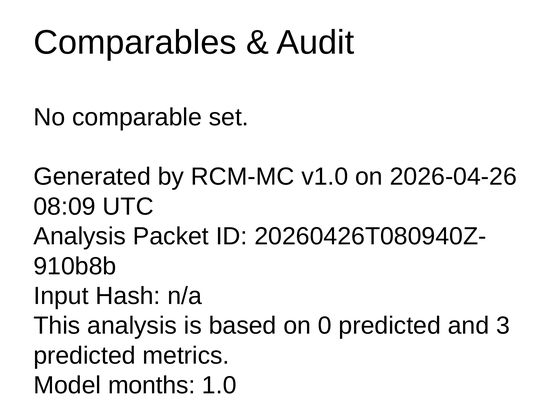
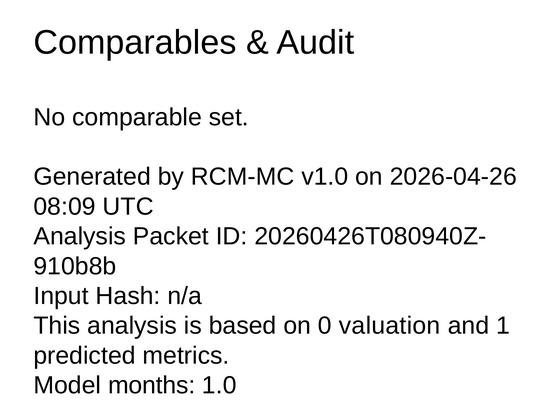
0 predicted: predicted -> valuation
3: 3 -> 1
